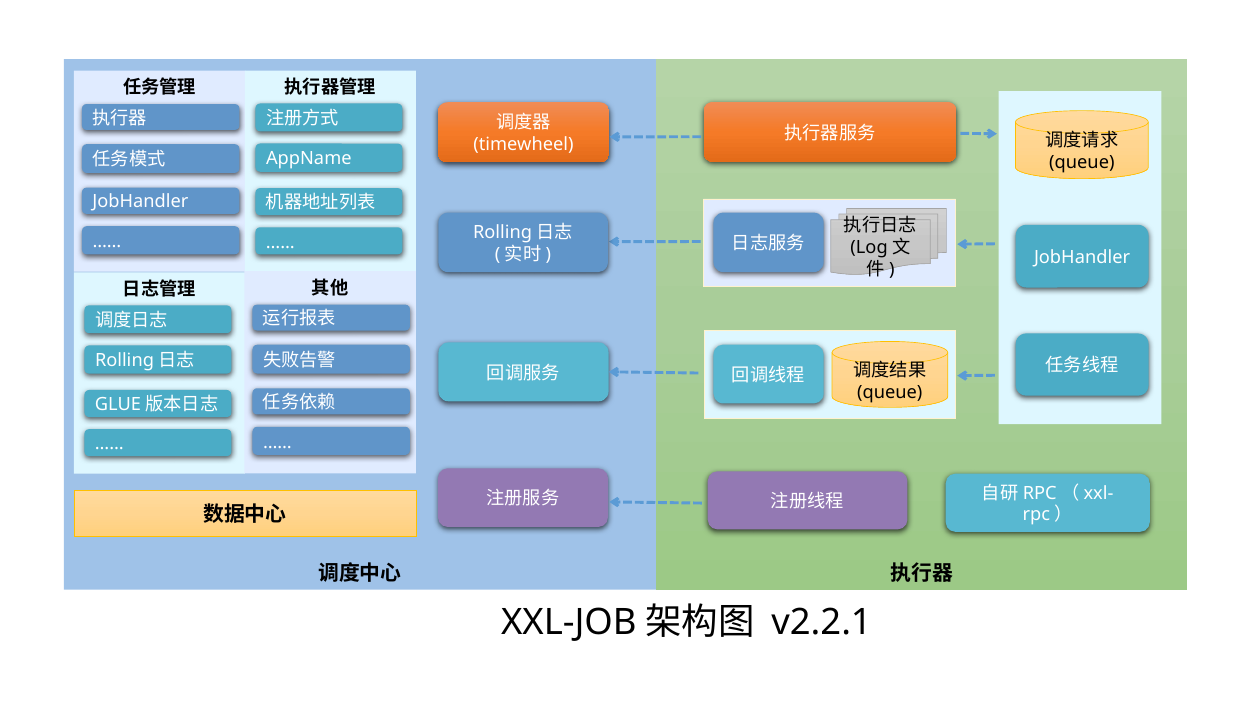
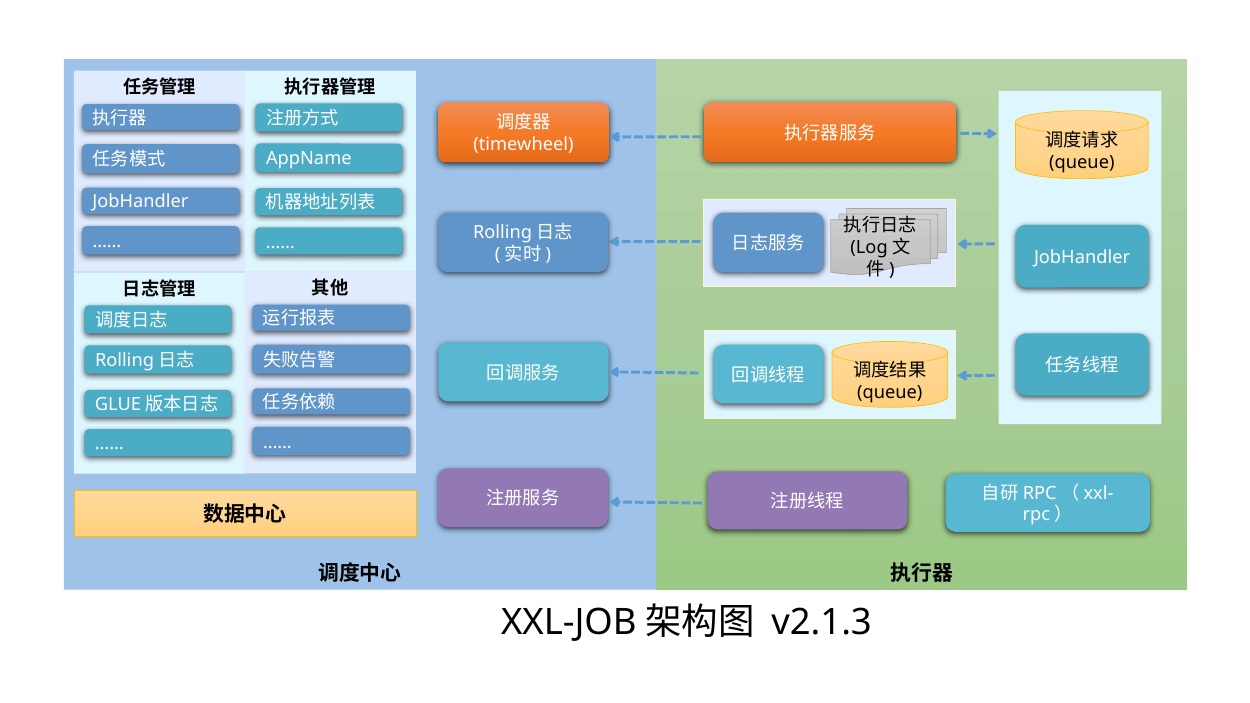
v2.2.1: v2.2.1 -> v2.1.3
